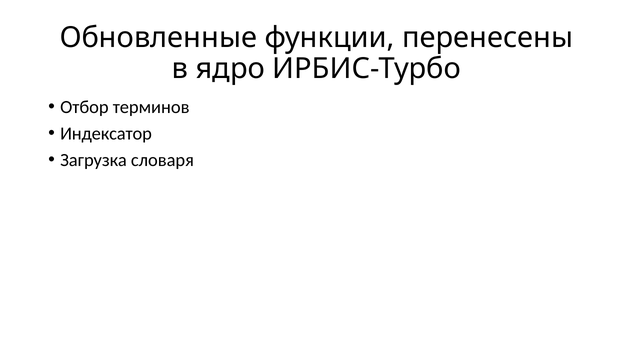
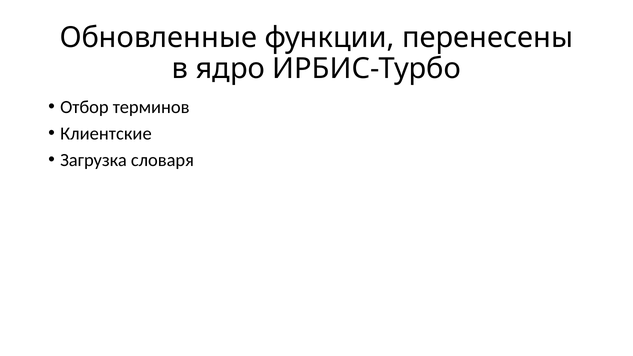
Индексатор: Индексатор -> Клиентские
